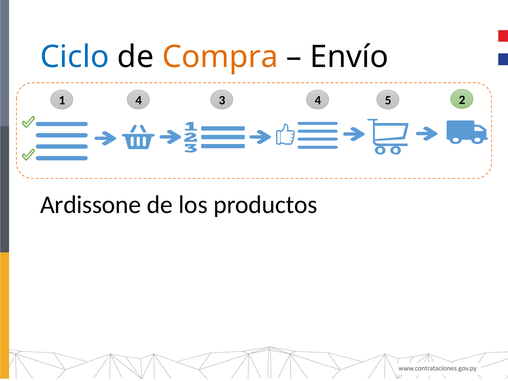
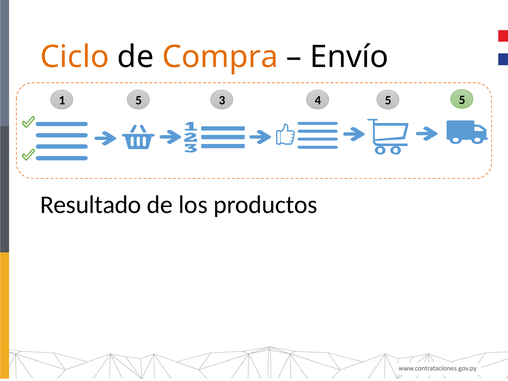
Ciclo colour: blue -> orange
1 4: 4 -> 5
5 2: 2 -> 5
Ardissone: Ardissone -> Resultado
